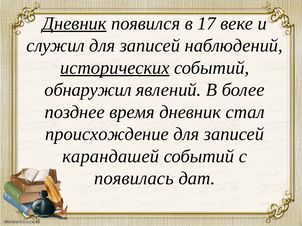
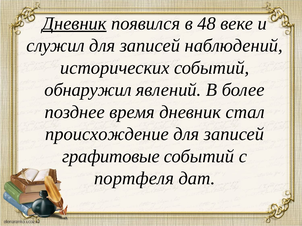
17: 17 -> 48
исторических underline: present -> none
карандашей: карандашей -> графитовые
появилась: появилась -> портфеля
